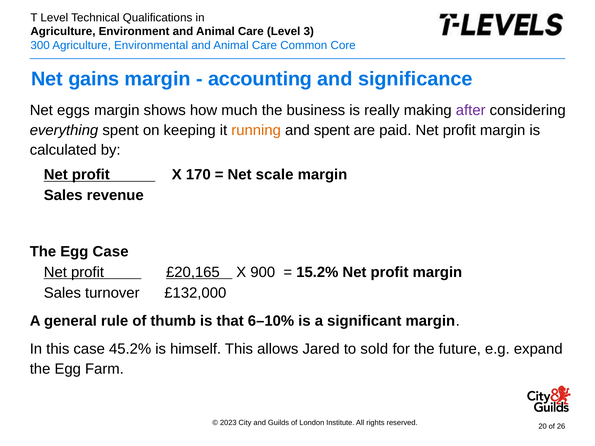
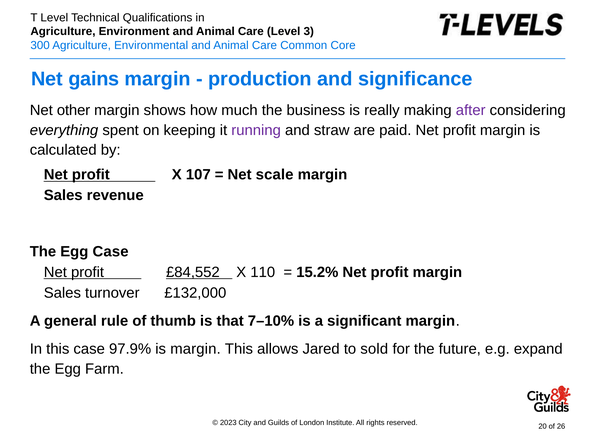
accounting: accounting -> production
eggs: eggs -> other
running colour: orange -> purple
and spent: spent -> straw
170: 170 -> 107
£20,165: £20,165 -> £84,552
900: 900 -> 110
6–10%: 6–10% -> 7–10%
45.2%: 45.2% -> 97.9%
is himself: himself -> margin
